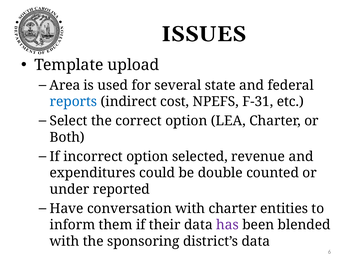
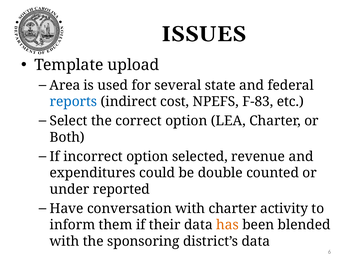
F-31: F-31 -> F-83
entities: entities -> activity
has colour: purple -> orange
